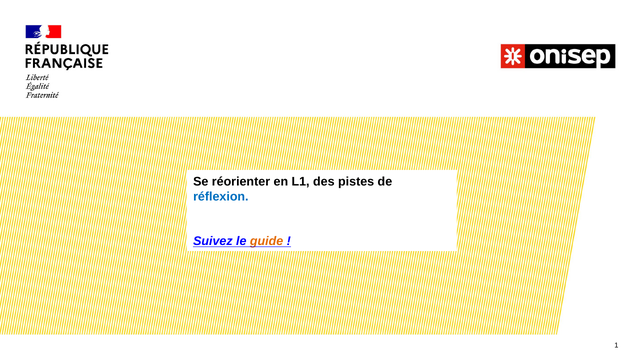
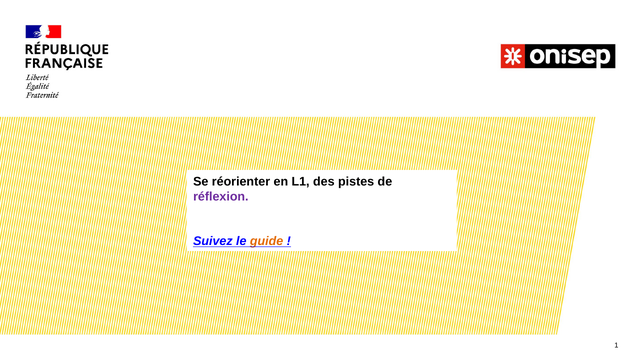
réflexion colour: blue -> purple
